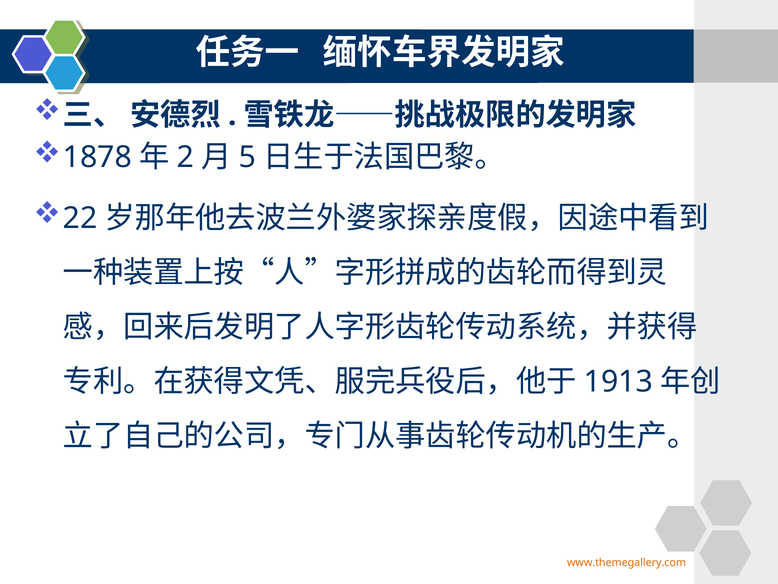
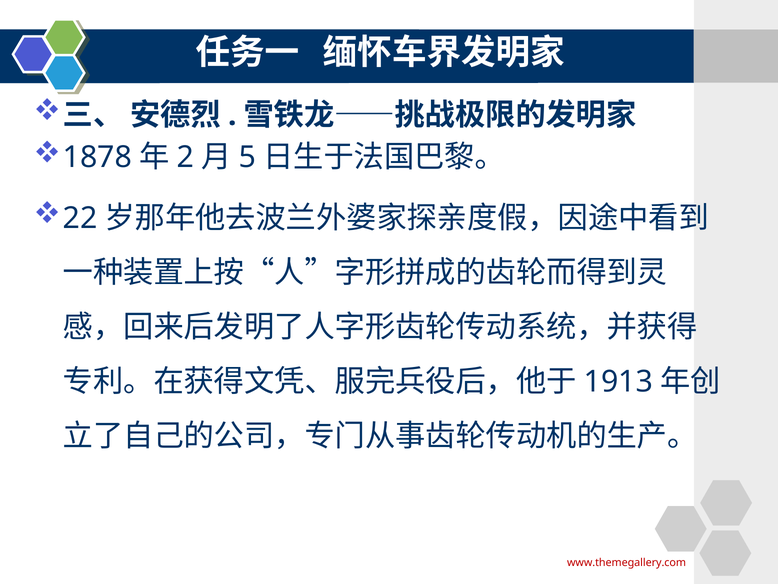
www.themegallery.com colour: orange -> red
